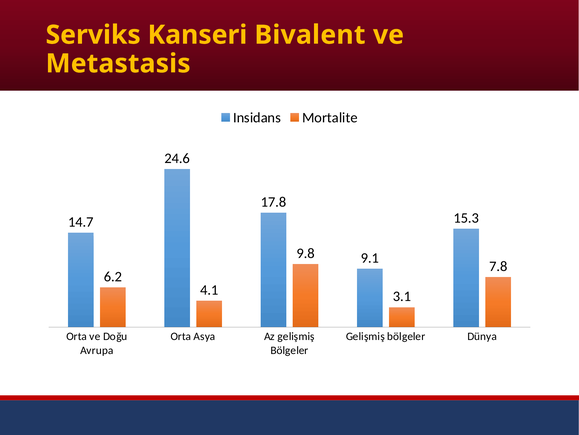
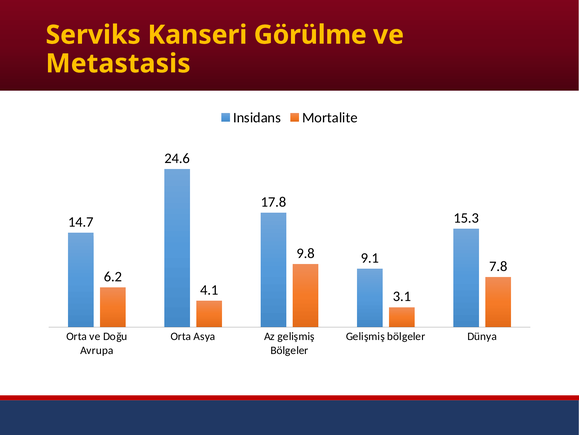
Bivalent: Bivalent -> Görülme
